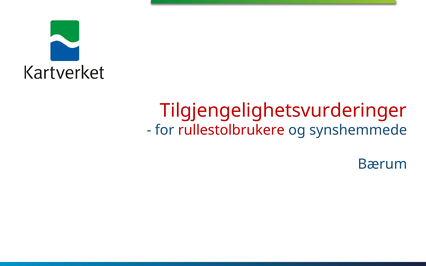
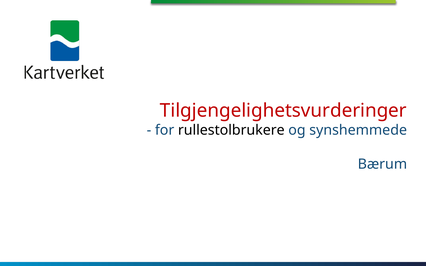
rullestolbrukere colour: red -> black
